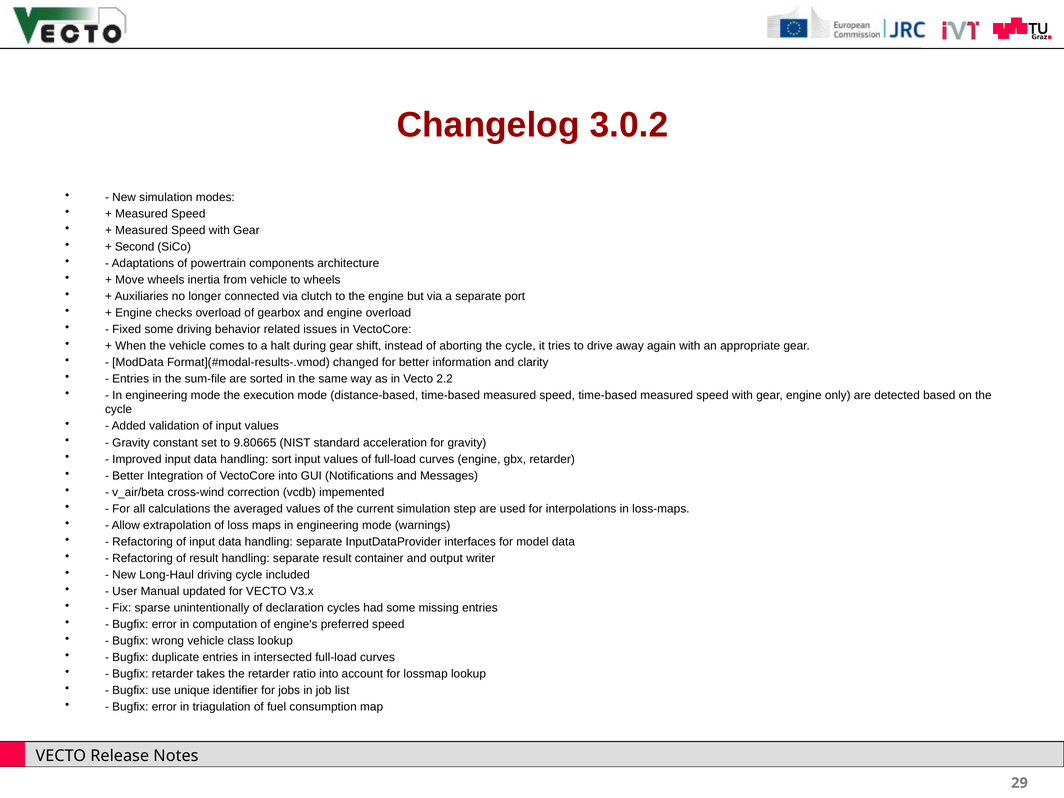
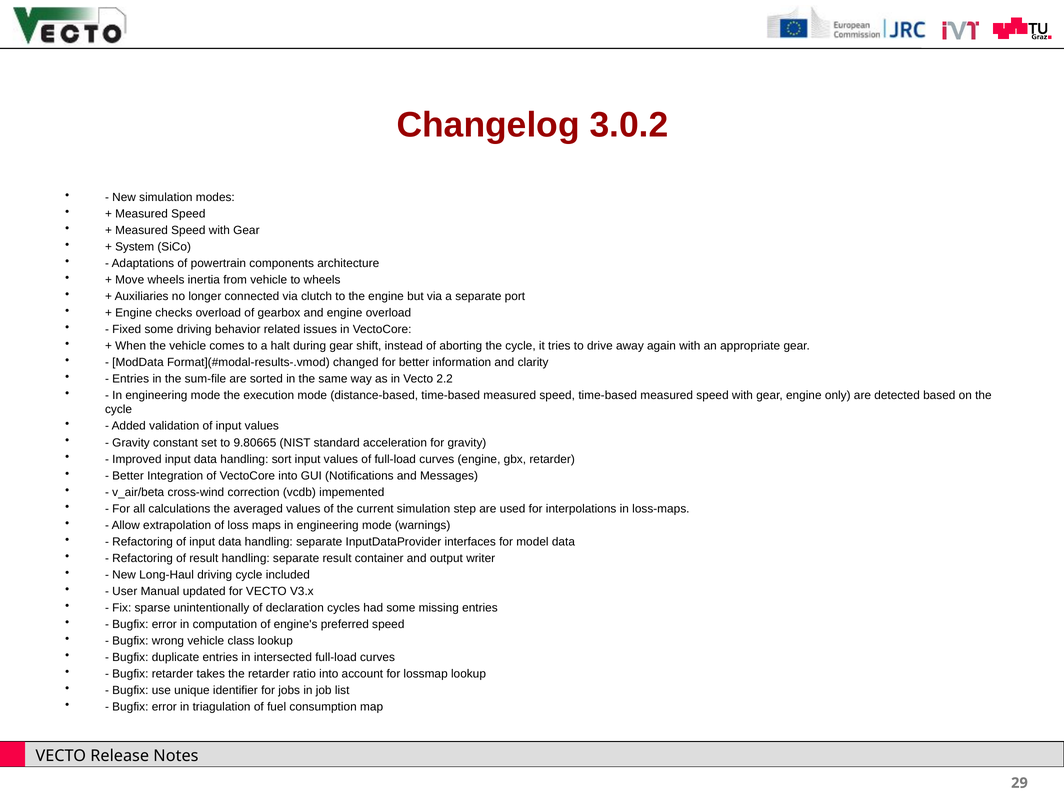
Second: Second -> System
